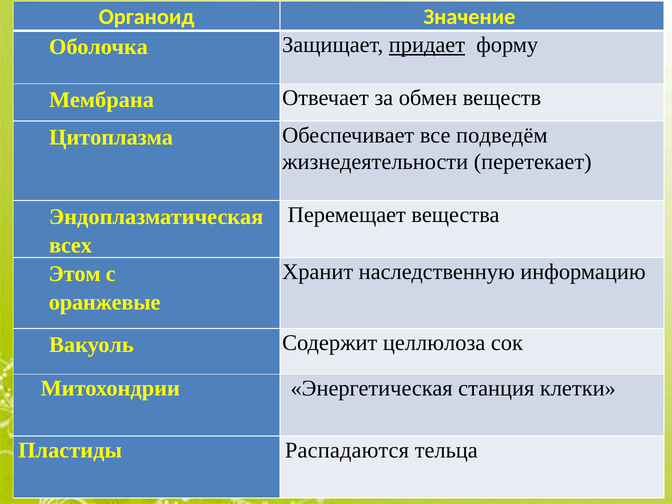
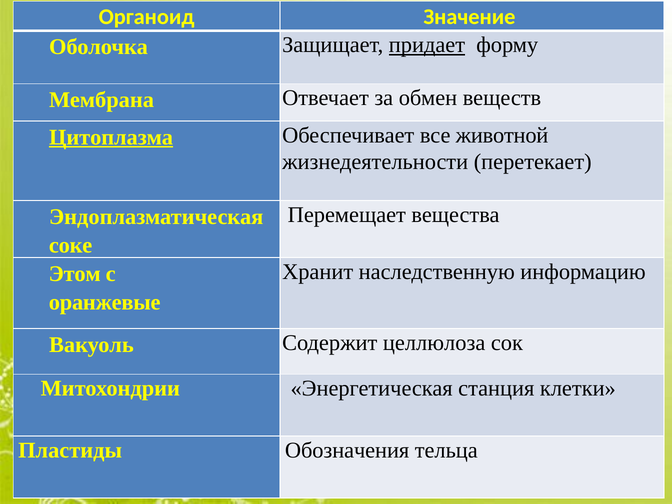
Цитоплазма underline: none -> present
подведём: подведём -> животной
всех: всех -> соке
Распадаются: Распадаются -> Обозначения
